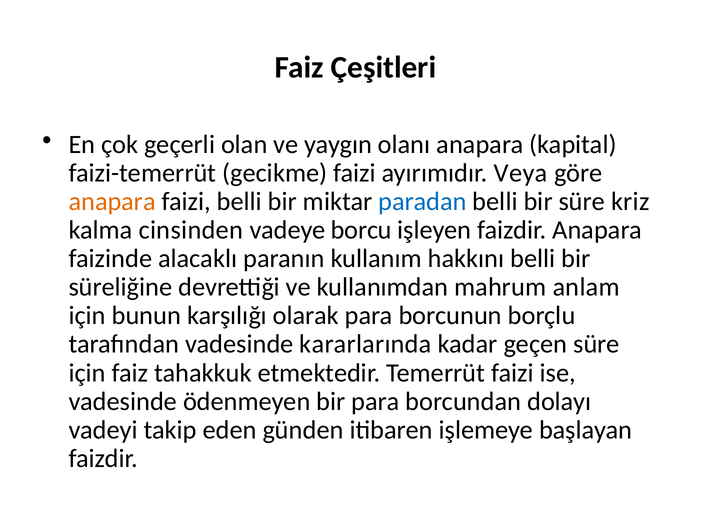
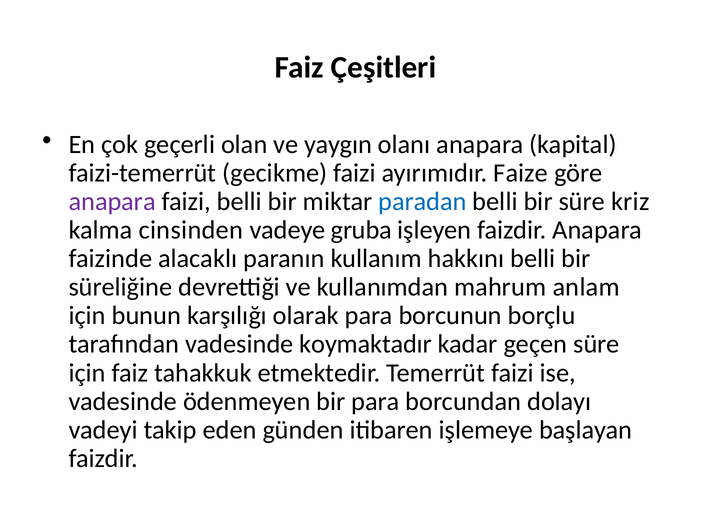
Veya: Veya -> Faize
anapara at (112, 202) colour: orange -> purple
borcu: borcu -> gruba
kararlarında: kararlarında -> koymaktadır
